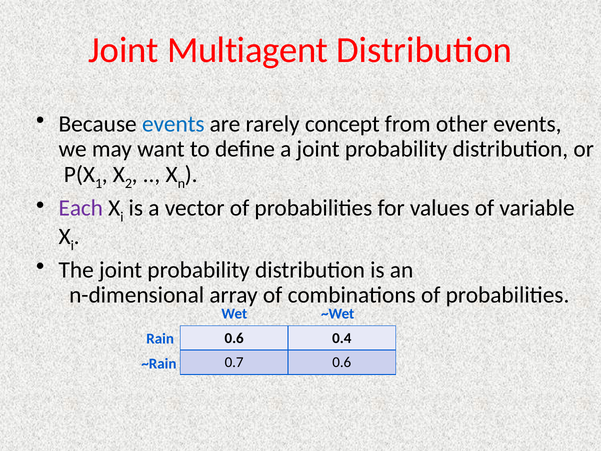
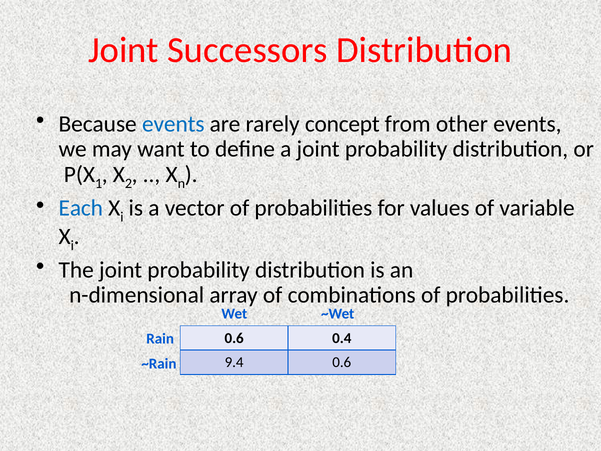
Multiagent: Multiagent -> Successors
Each colour: purple -> blue
0.7: 0.7 -> 9.4
